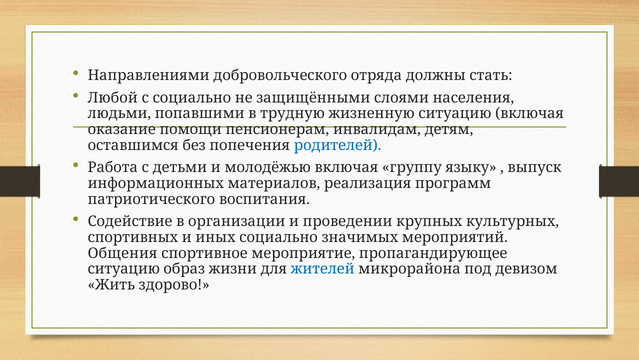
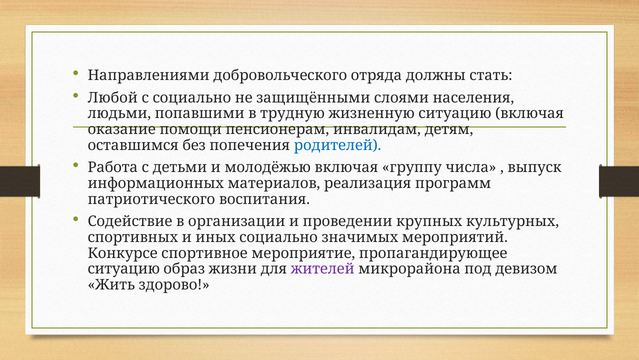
языку: языку -> числа
Общения: Общения -> Конкурсе
жителей colour: blue -> purple
